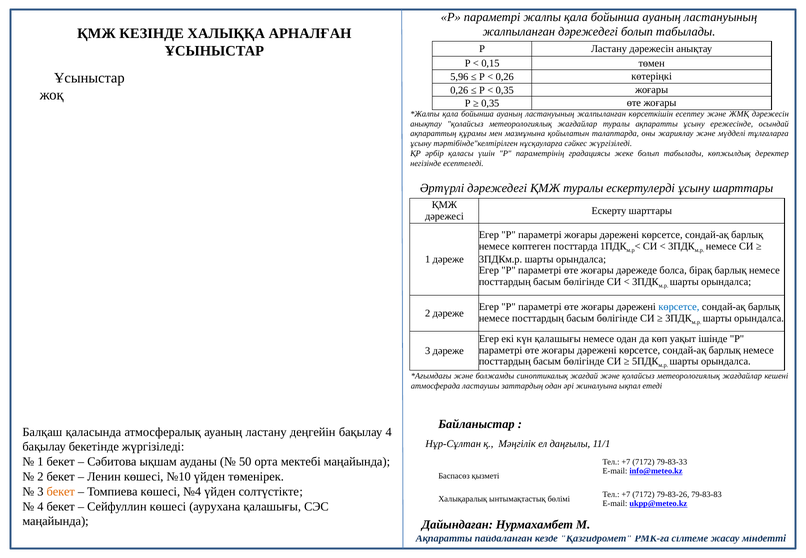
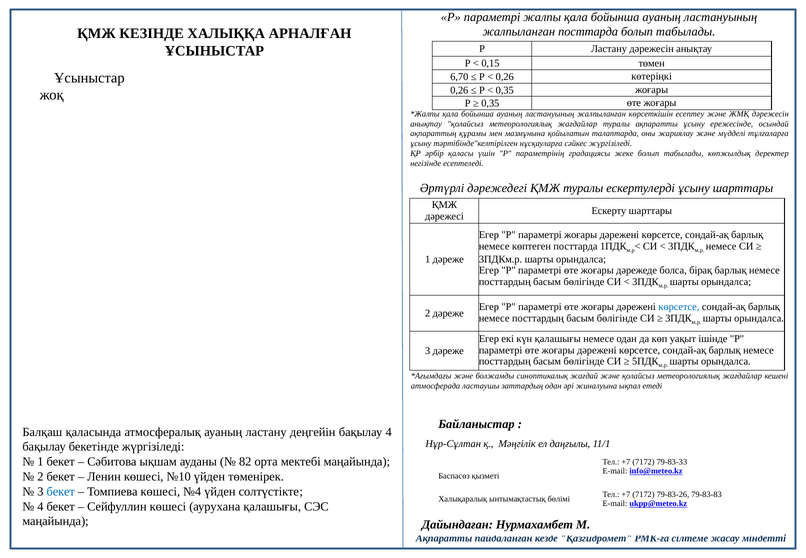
жалпыланған дәрежедегі: дәрежедегі -> посттарда
5,96: 5,96 -> 6,70
50: 50 -> 82
бекет at (61, 492) colour: orange -> blue
